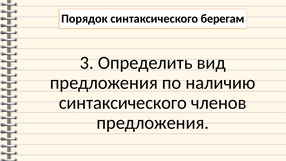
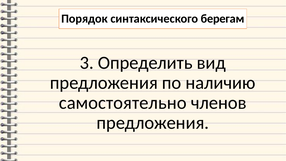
синтаксического at (123, 103): синтаксического -> самостоятельно
